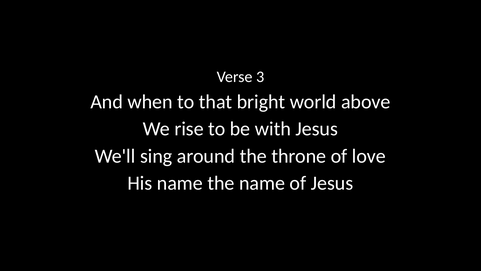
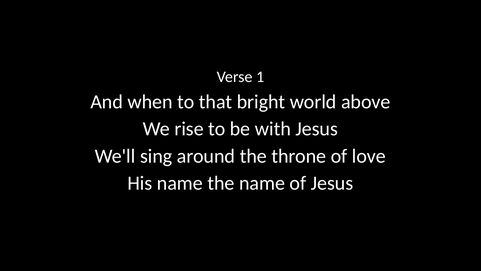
3: 3 -> 1
